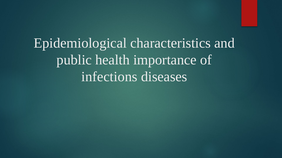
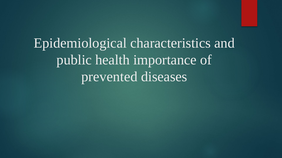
infections: infections -> prevented
